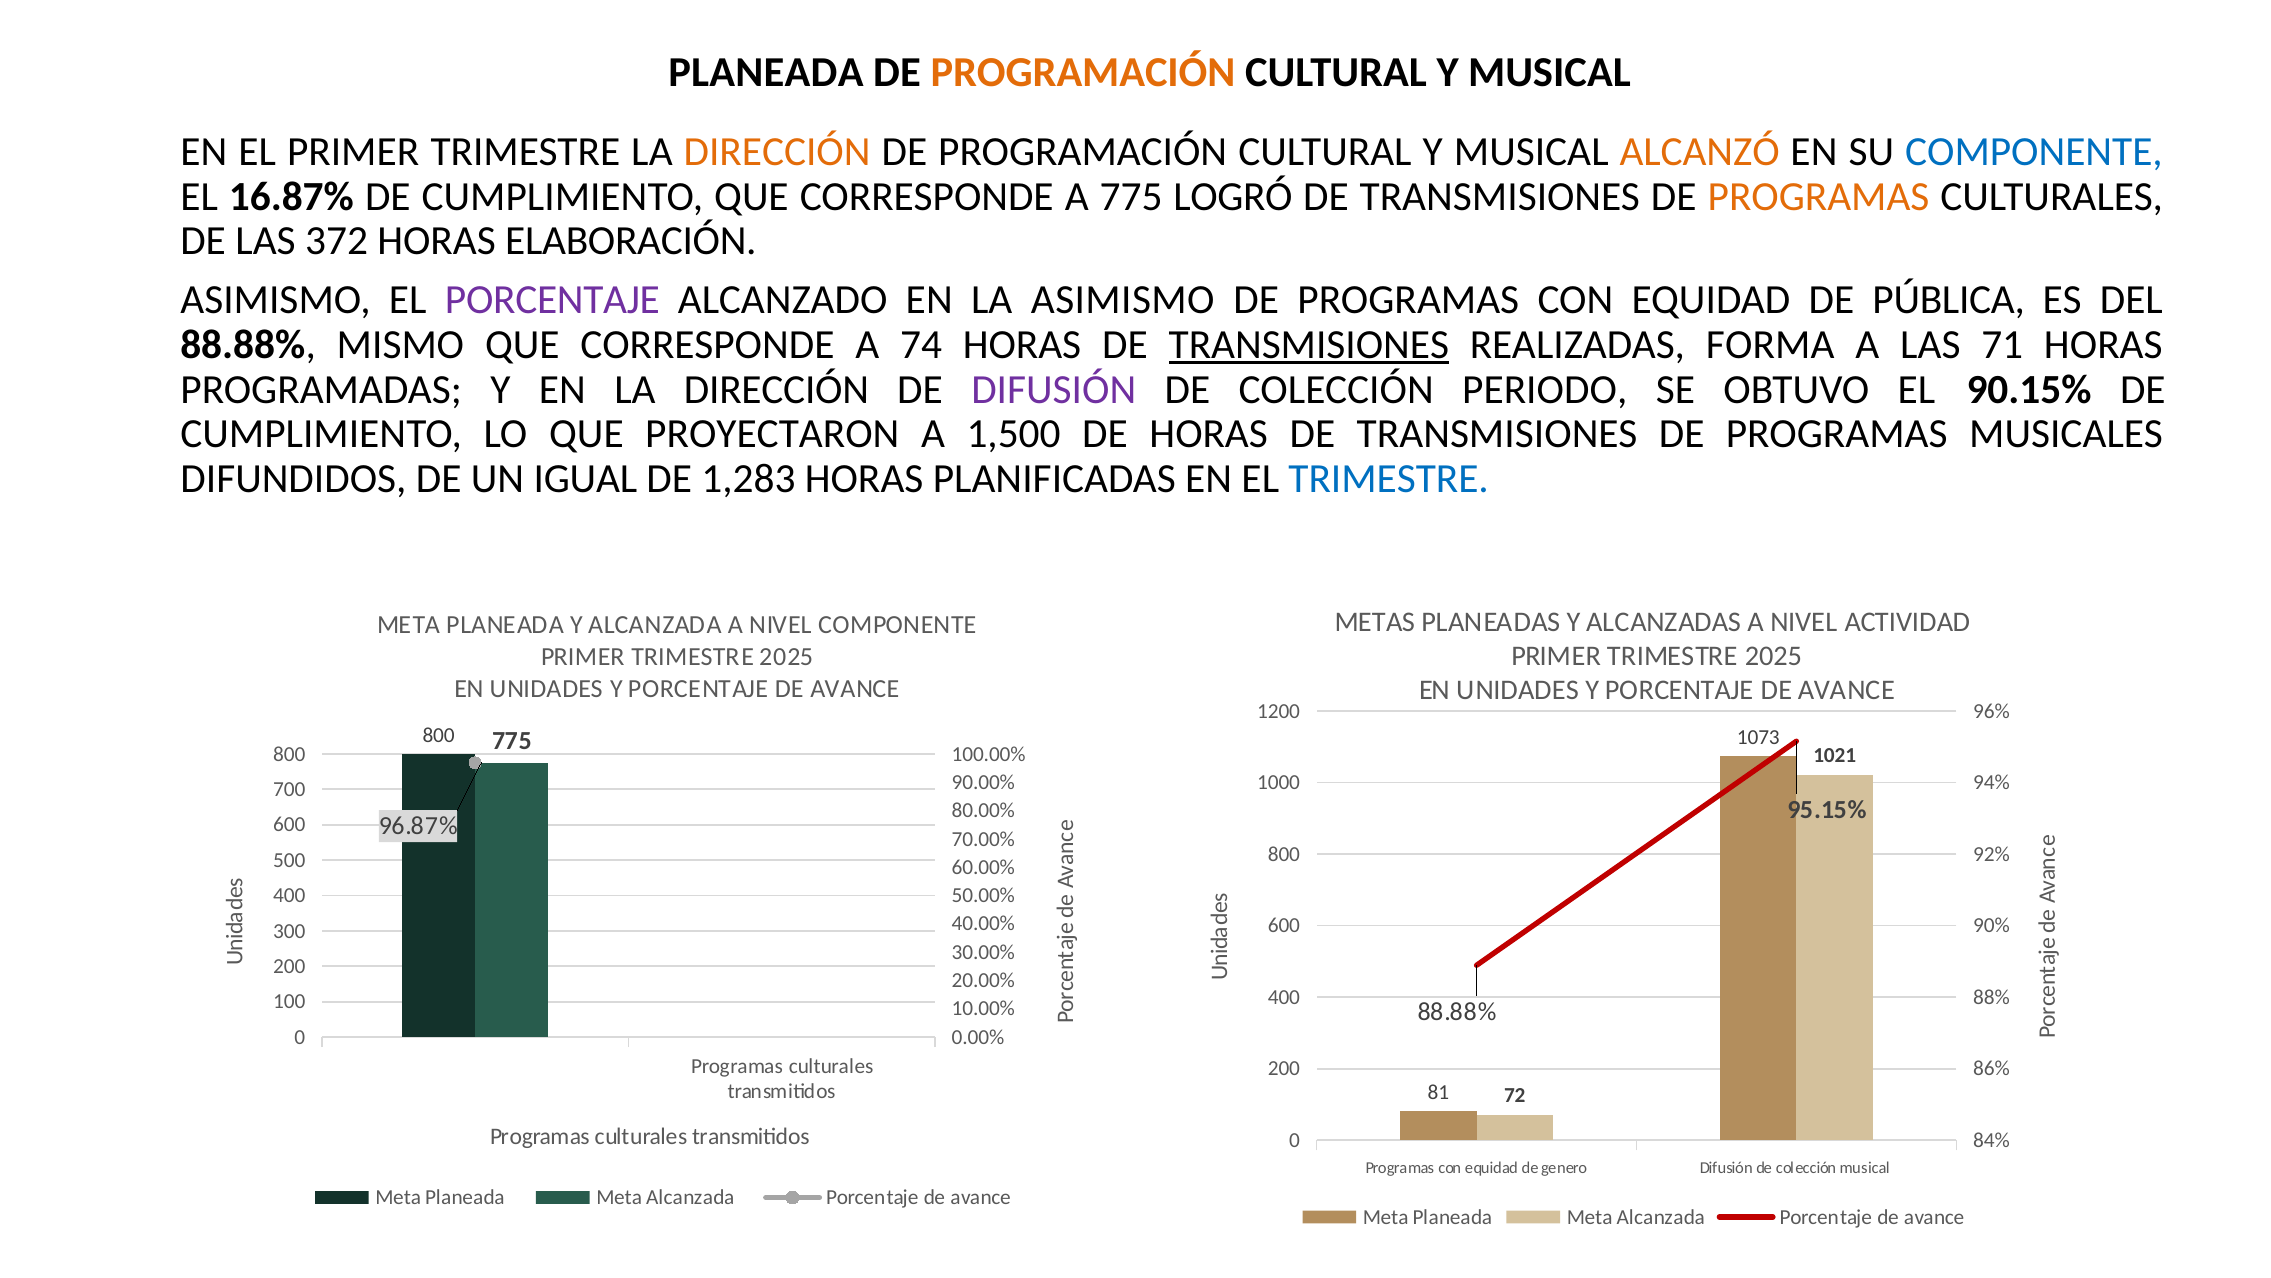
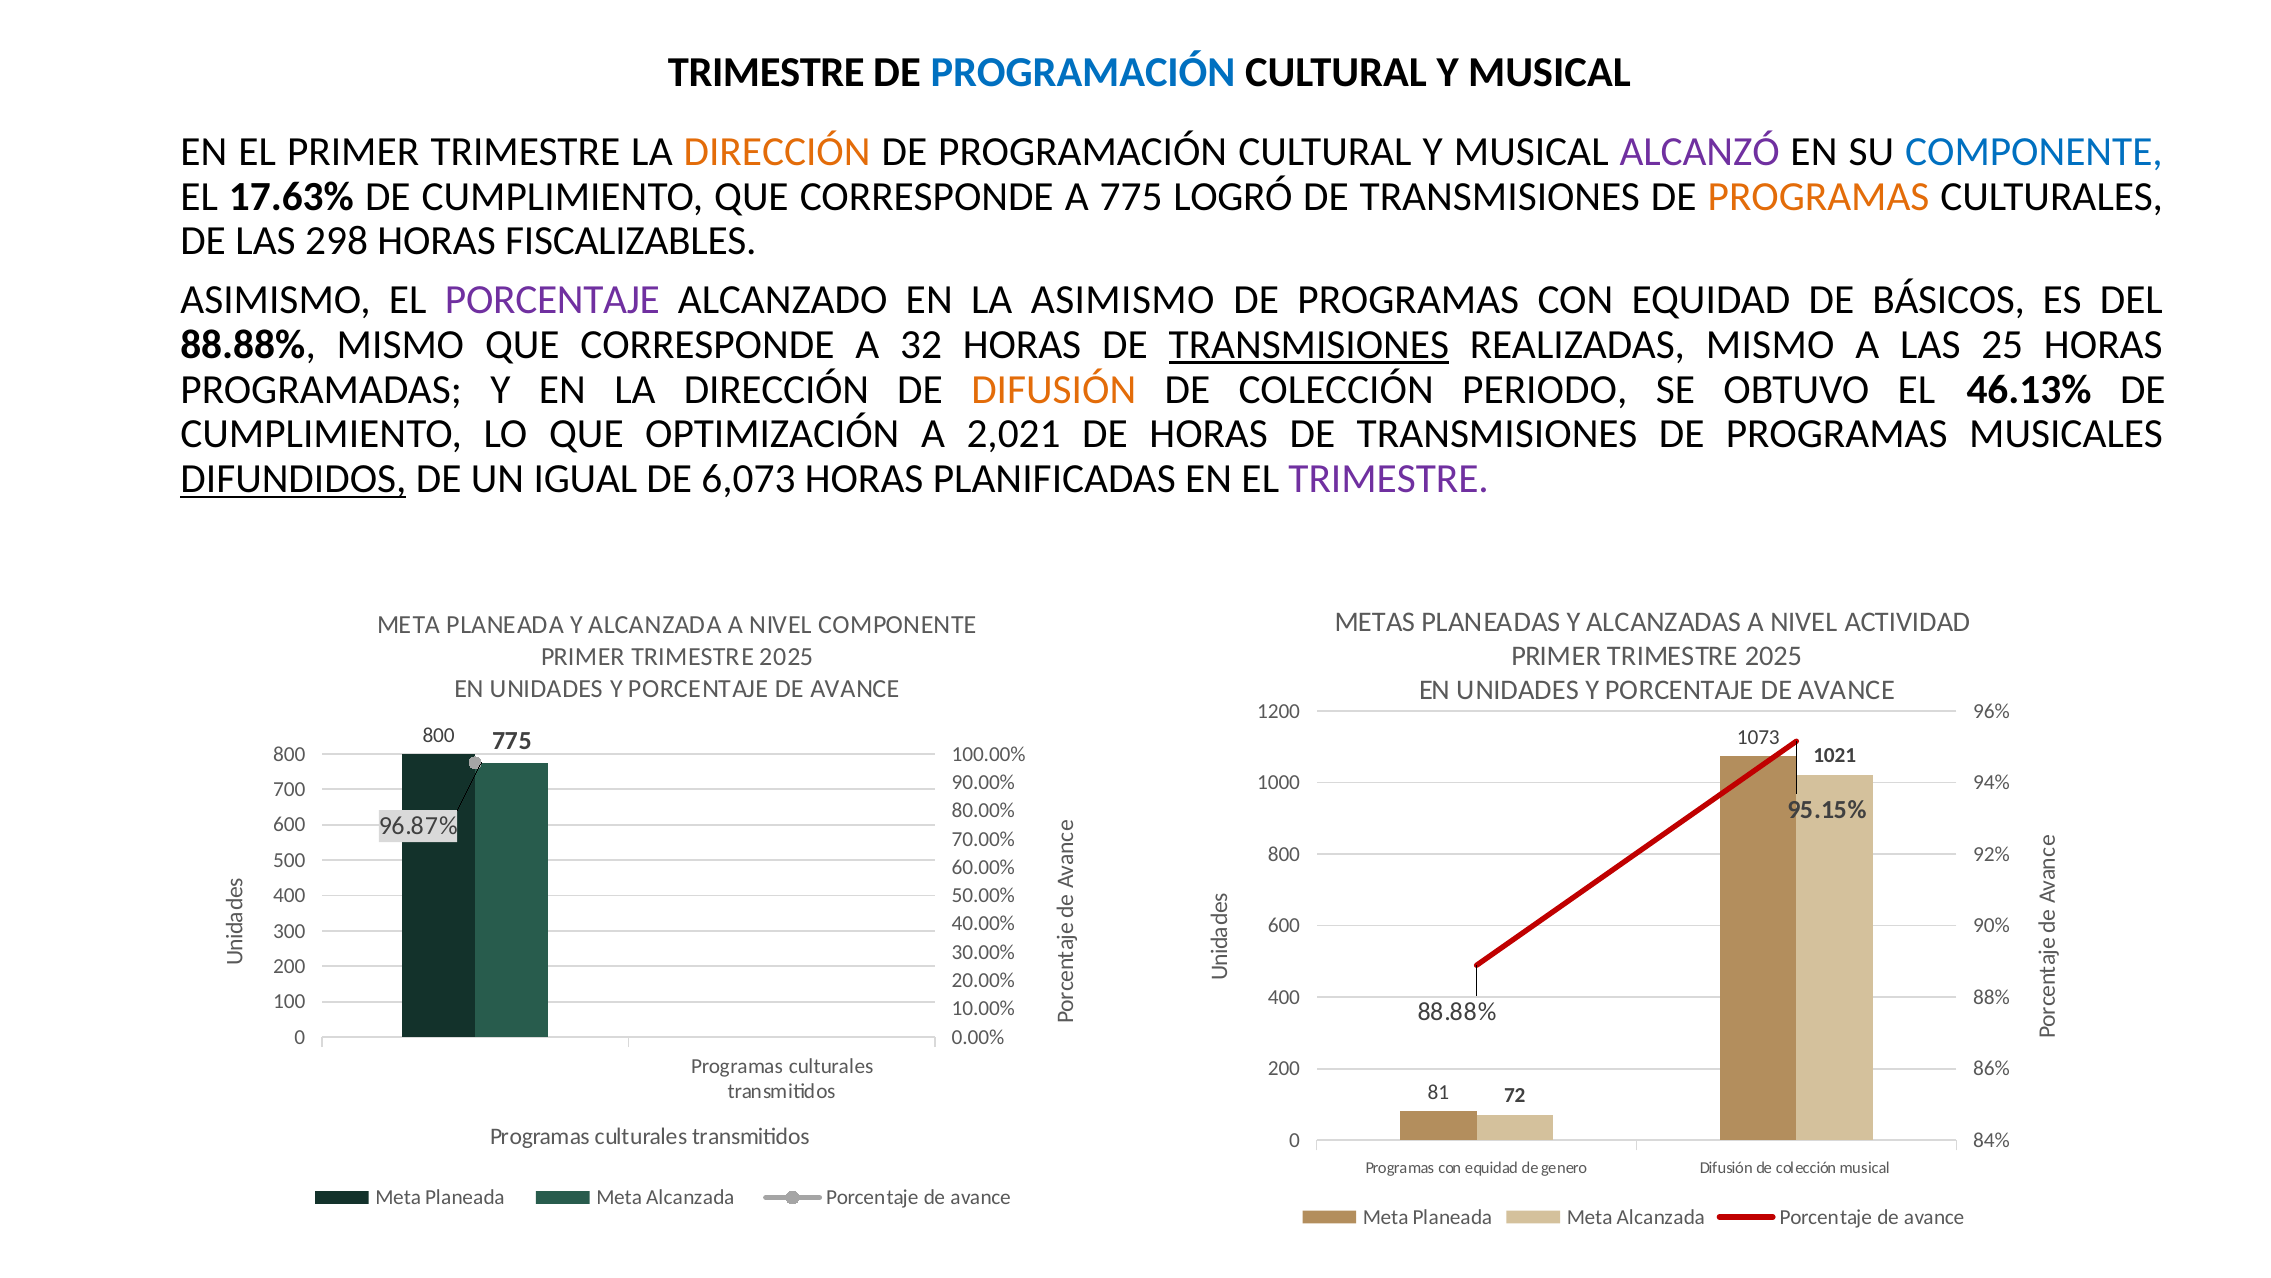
PLANEADA at (766, 72): PLANEADA -> TRIMESTRE
PROGRAMACIÓN at (1083, 72) colour: orange -> blue
ALCANZÓ colour: orange -> purple
16.87%: 16.87% -> 17.63%
372: 372 -> 298
ELABORACIÓN: ELABORACIÓN -> FISCALIZABLES
PÚBLICA: PÚBLICA -> BÁSICOS
74: 74 -> 32
REALIZADAS FORMA: FORMA -> MISMO
71: 71 -> 25
DIFUSIÓN at (1054, 389) colour: purple -> orange
90.15%: 90.15% -> 46.13%
PROYECTARON: PROYECTARON -> OPTIMIZACIÓN
1,500: 1,500 -> 2,021
DIFUNDIDOS underline: none -> present
1,283: 1,283 -> 6,073
TRIMESTRE at (1389, 479) colour: blue -> purple
